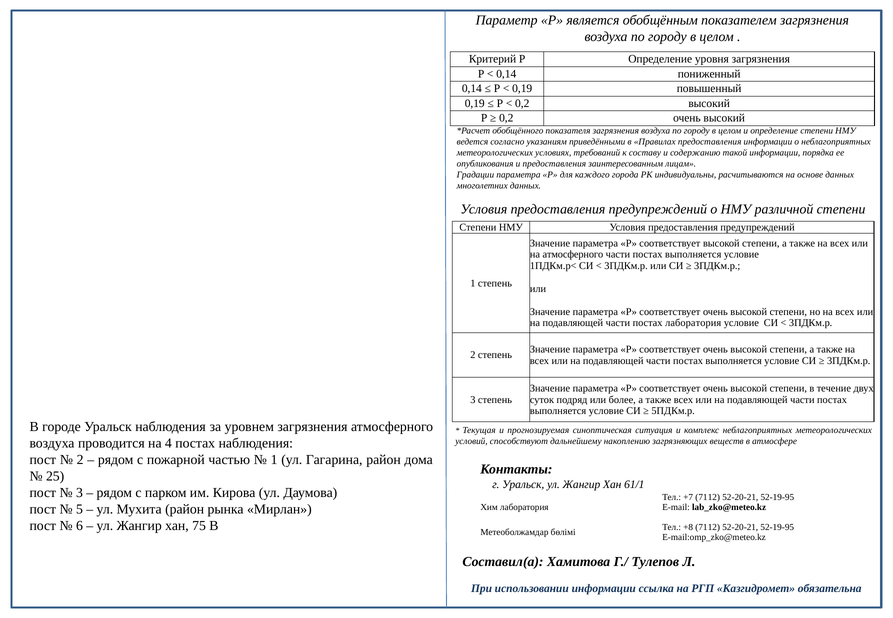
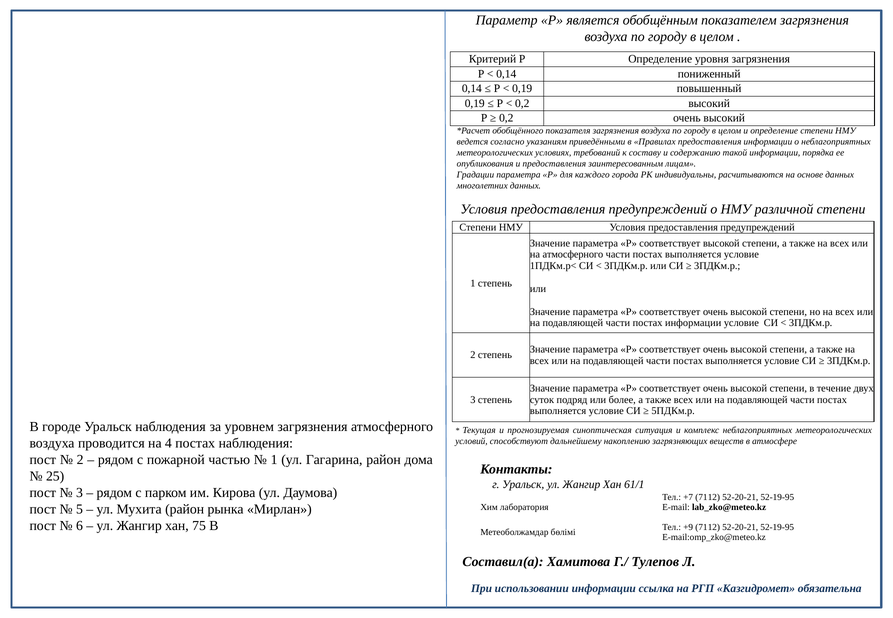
постах лаборатория: лаборатория -> информации
+8: +8 -> +9
